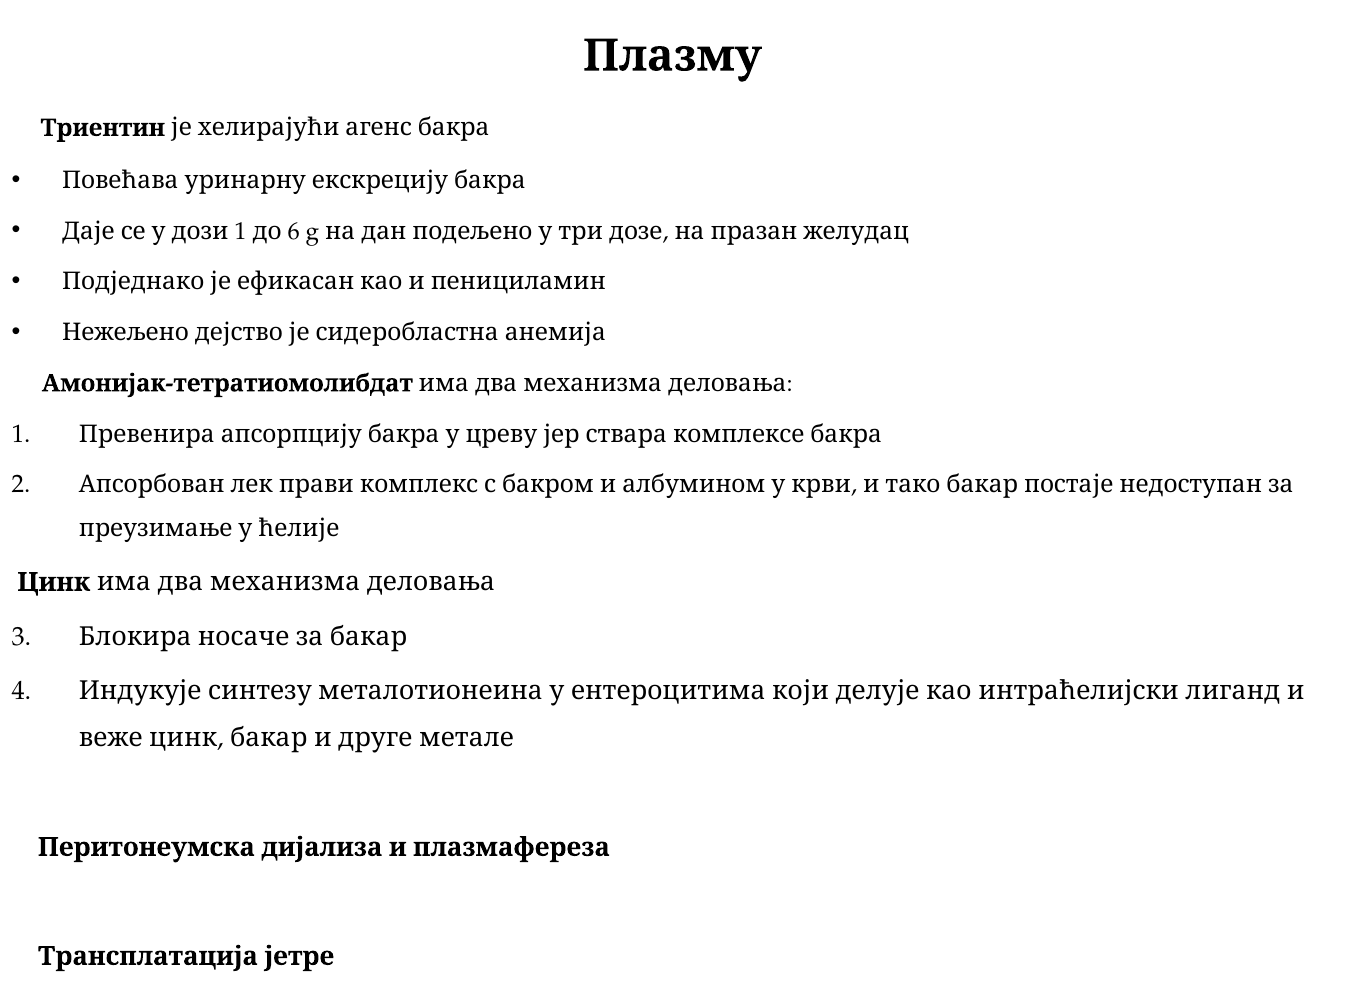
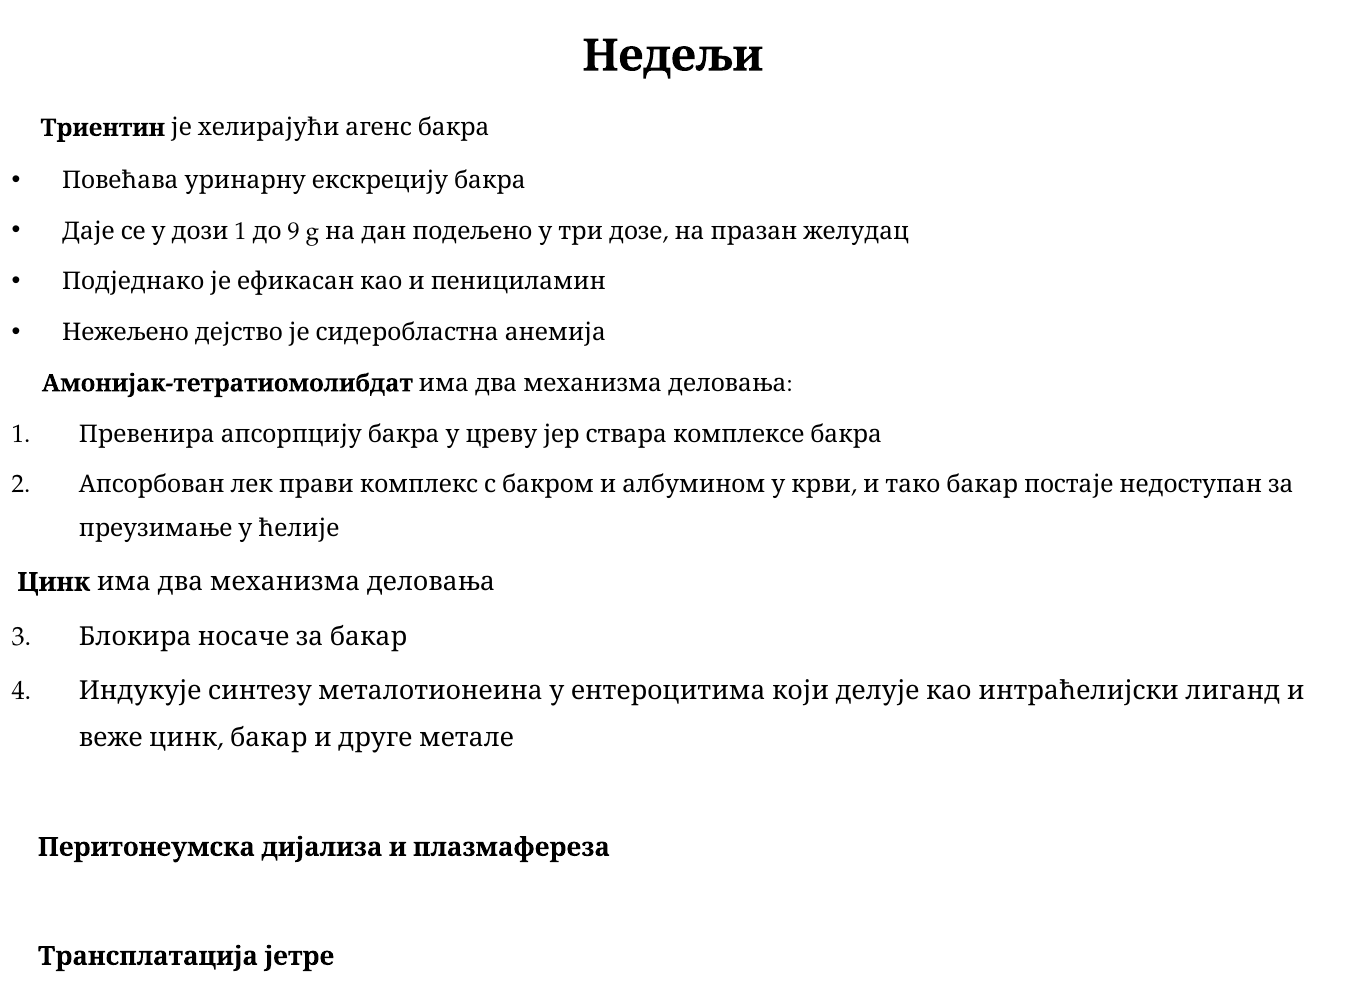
Плазму: Плазму -> Недељи
6: 6 -> 9
